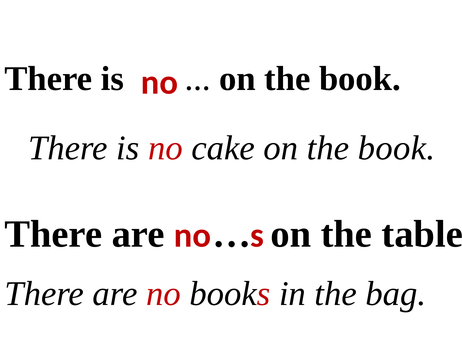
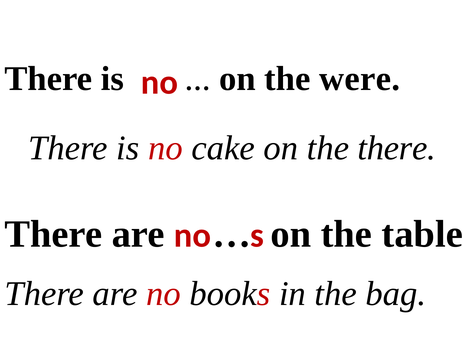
book at (360, 79): book -> were
cake on the book: book -> there
